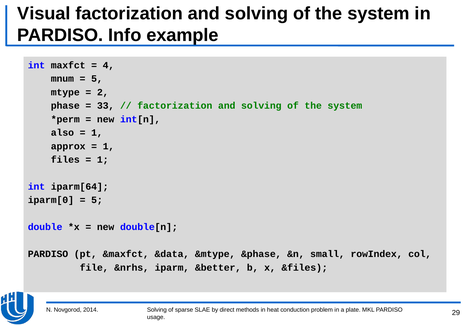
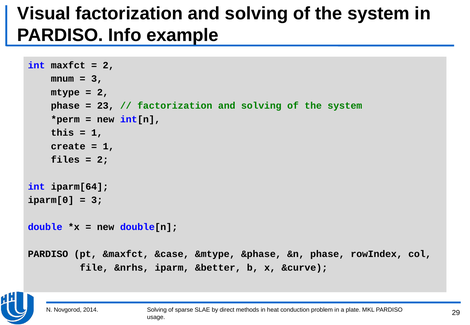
4 at (109, 65): 4 -> 2
5 at (97, 79): 5 -> 3
33: 33 -> 23
also: also -> this
approx: approx -> create
1 at (103, 160): 1 -> 2
5 at (97, 200): 5 -> 3
&data: &data -> &case
&n small: small -> phase
&files: &files -> &curve
